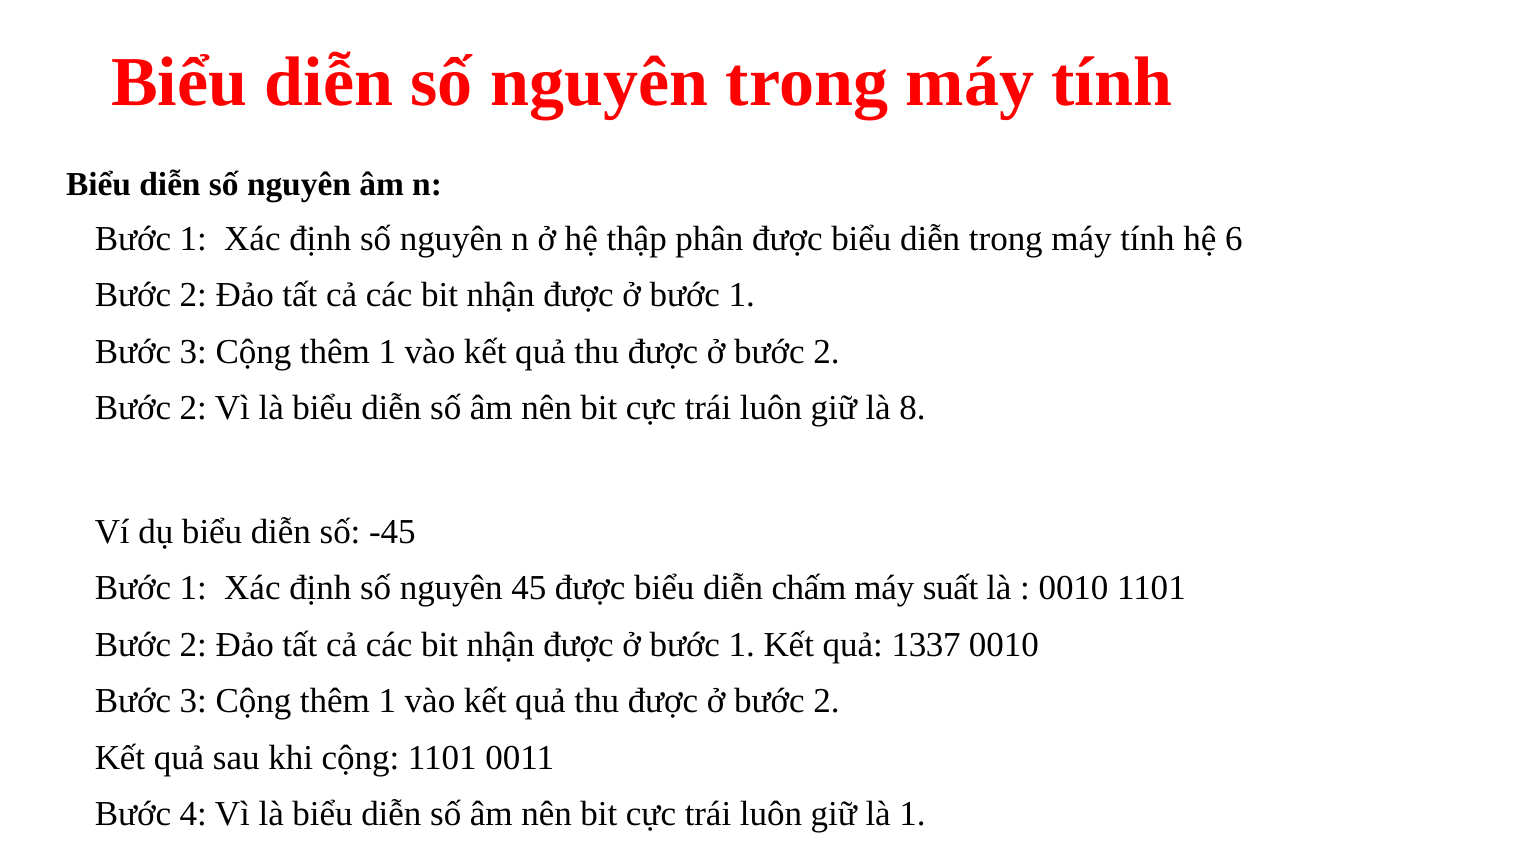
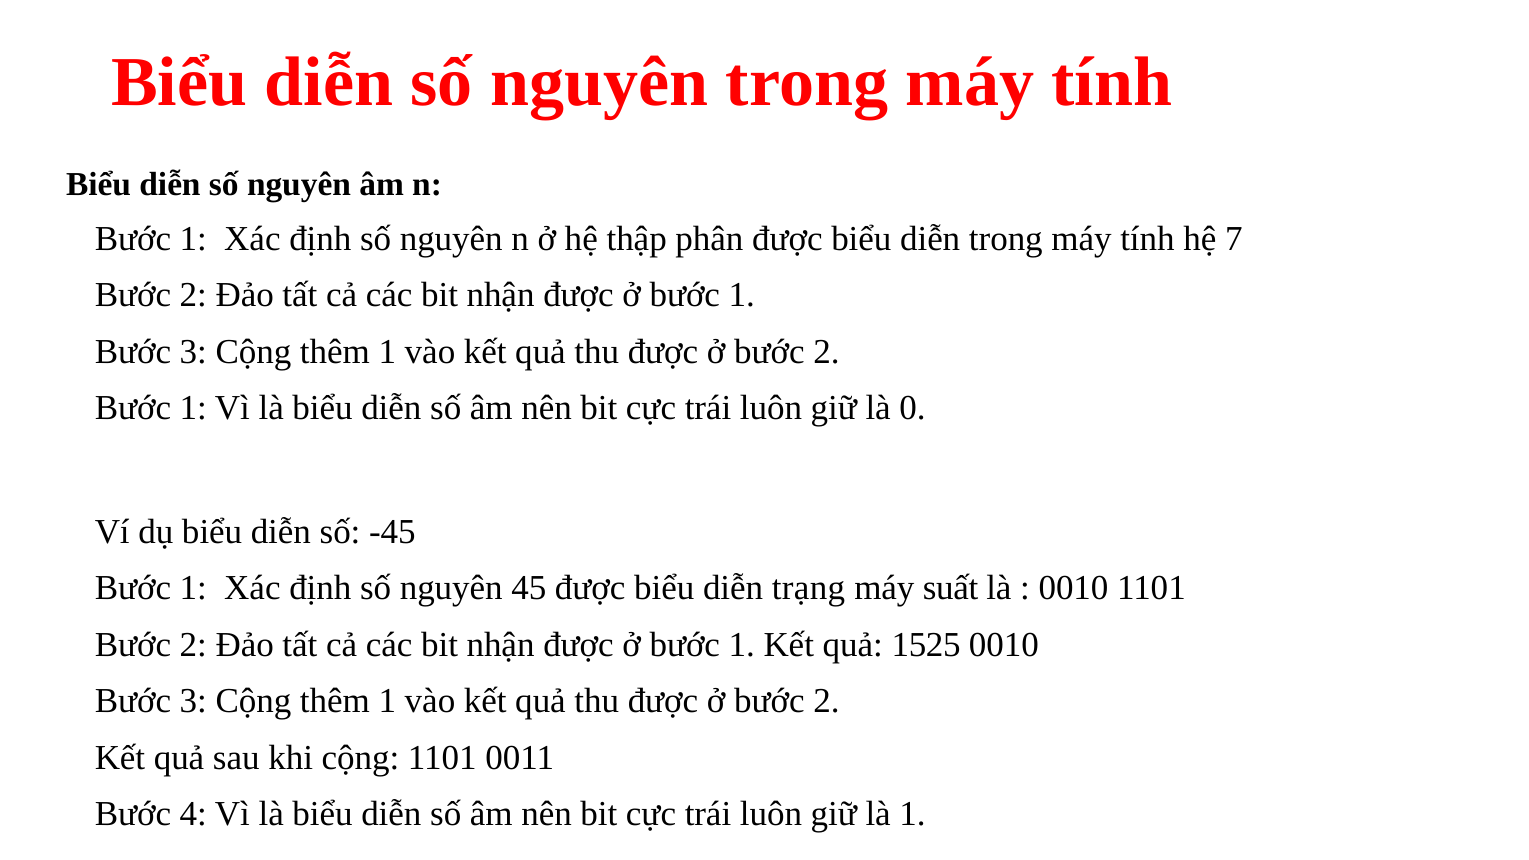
6: 6 -> 7
2 at (193, 408): 2 -> 1
8: 8 -> 0
chấm: chấm -> trạng
1337: 1337 -> 1525
